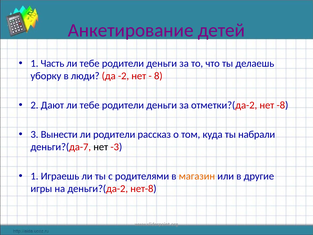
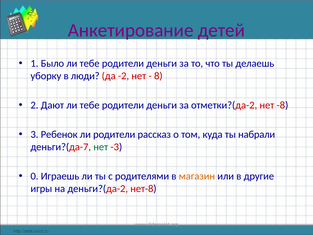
Часть: Часть -> Было
Вынести: Вынести -> Ребенок
нет at (101, 147) colour: black -> green
1 at (34, 176): 1 -> 0
